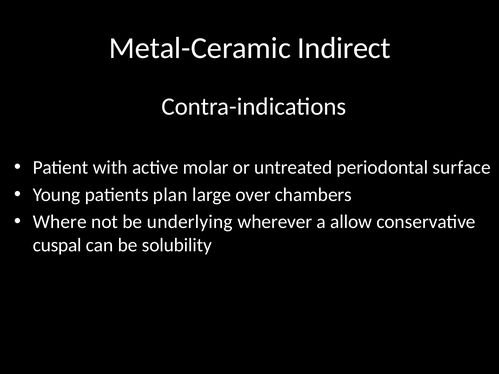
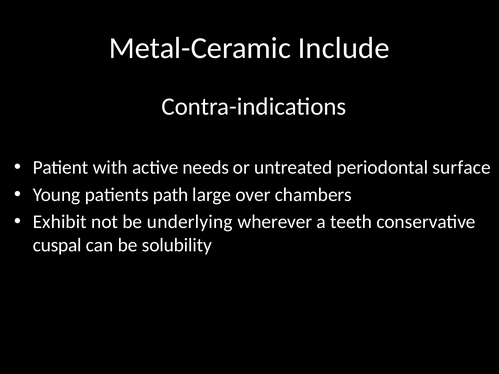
Indirect: Indirect -> Include
molar: molar -> needs
plan: plan -> path
Where: Where -> Exhibit
allow: allow -> teeth
